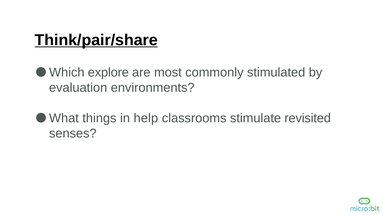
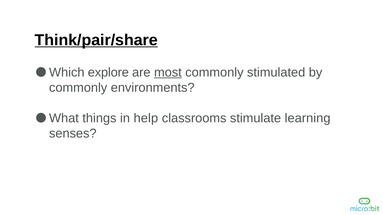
most underline: none -> present
evaluation at (78, 88): evaluation -> commonly
revisited: revisited -> learning
